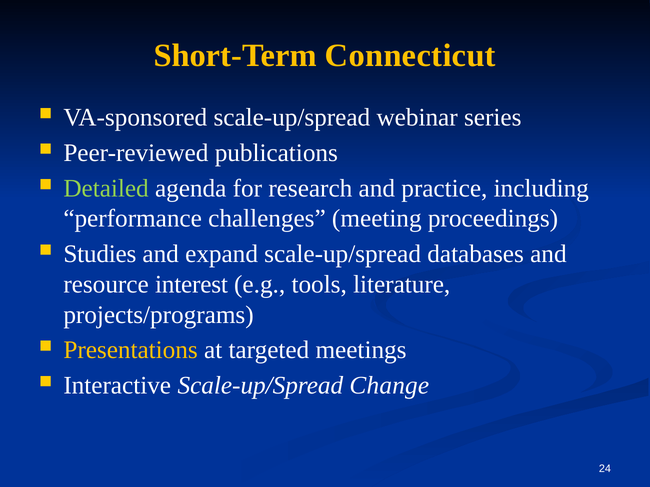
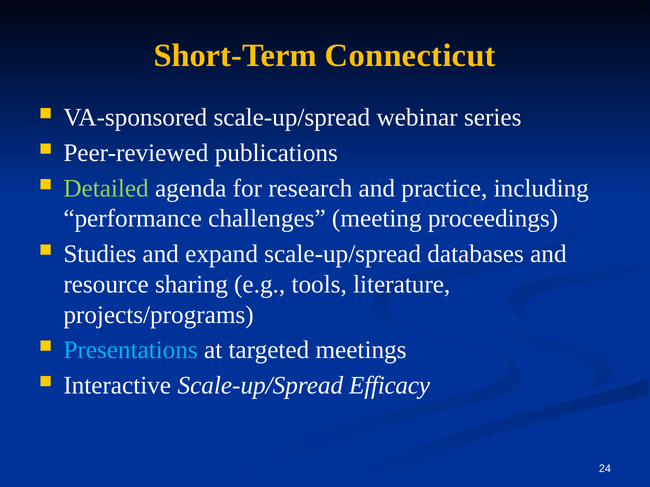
interest: interest -> sharing
Presentations colour: yellow -> light blue
Change: Change -> Efficacy
